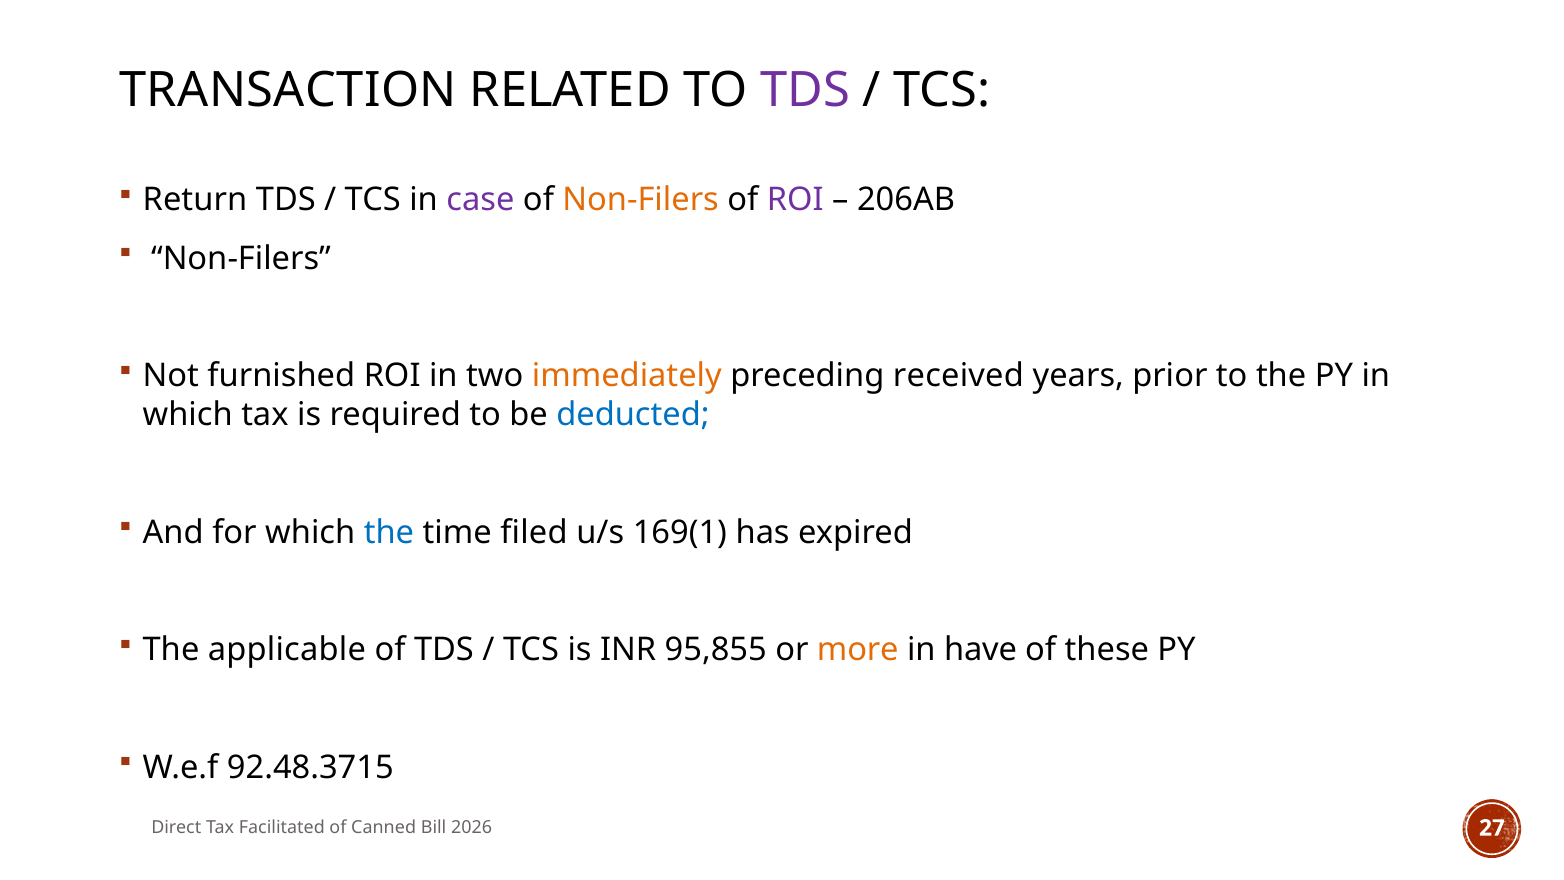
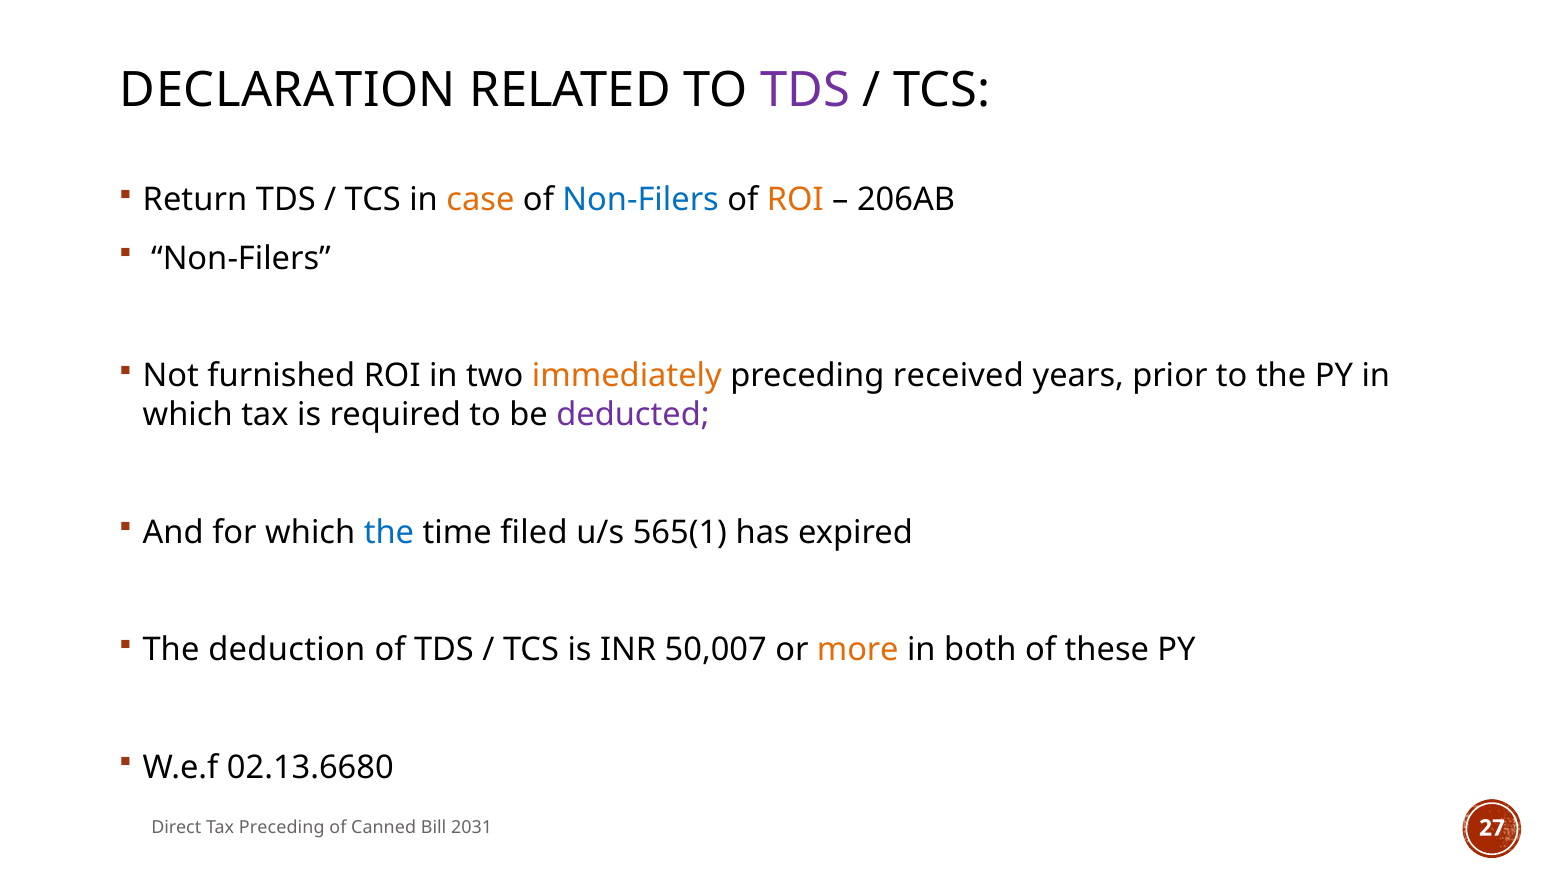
TRANSACTION: TRANSACTION -> DECLARATION
case colour: purple -> orange
Non-Filers at (641, 200) colour: orange -> blue
ROI at (795, 200) colour: purple -> orange
deducted colour: blue -> purple
169(1: 169(1 -> 565(1
applicable: applicable -> deduction
95,855: 95,855 -> 50,007
have: have -> both
92.48.3715: 92.48.3715 -> 02.13.6680
Tax Facilitated: Facilitated -> Preceding
2026: 2026 -> 2031
